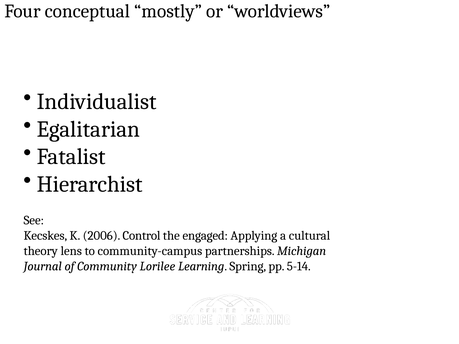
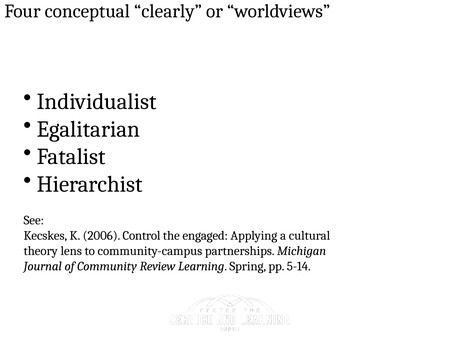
mostly: mostly -> clearly
Lorilee: Lorilee -> Review
